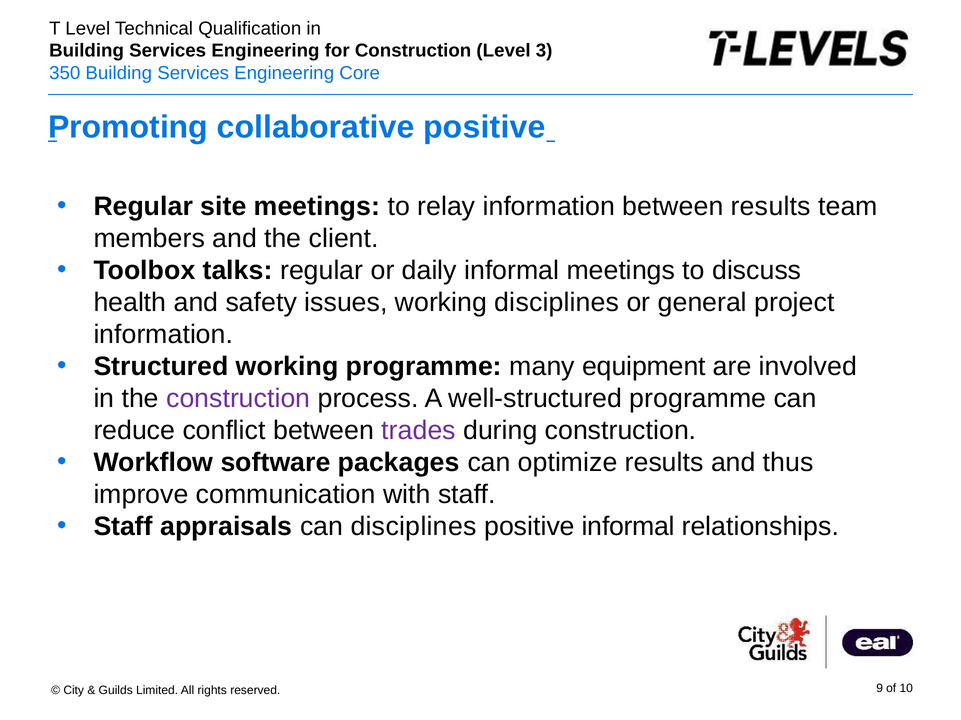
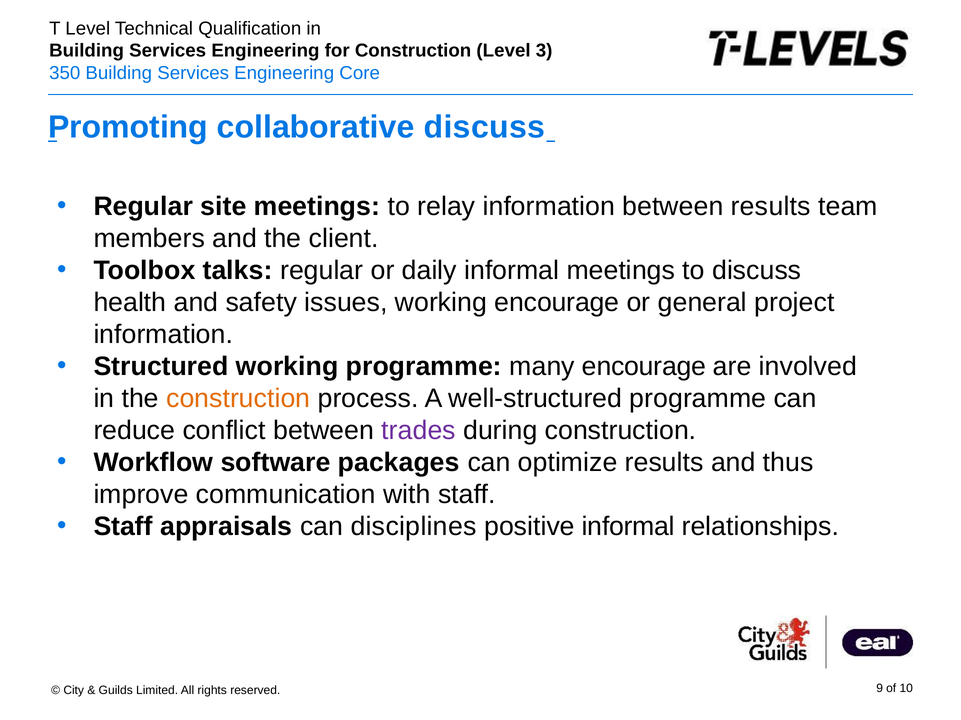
collaborative positive: positive -> discuss
working disciplines: disciplines -> encourage
many equipment: equipment -> encourage
construction at (238, 399) colour: purple -> orange
